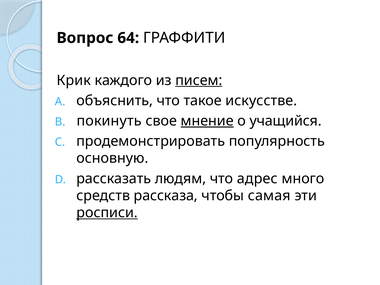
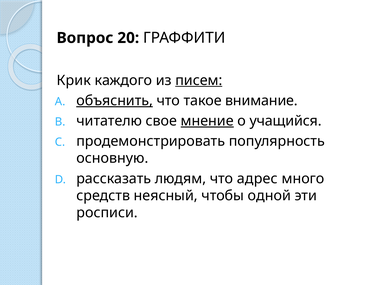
64: 64 -> 20
объяснить underline: none -> present
искусстве: искусстве -> внимание
покинуть: покинуть -> читателю
рассказа: рассказа -> неясный
самая: самая -> одной
росписи underline: present -> none
